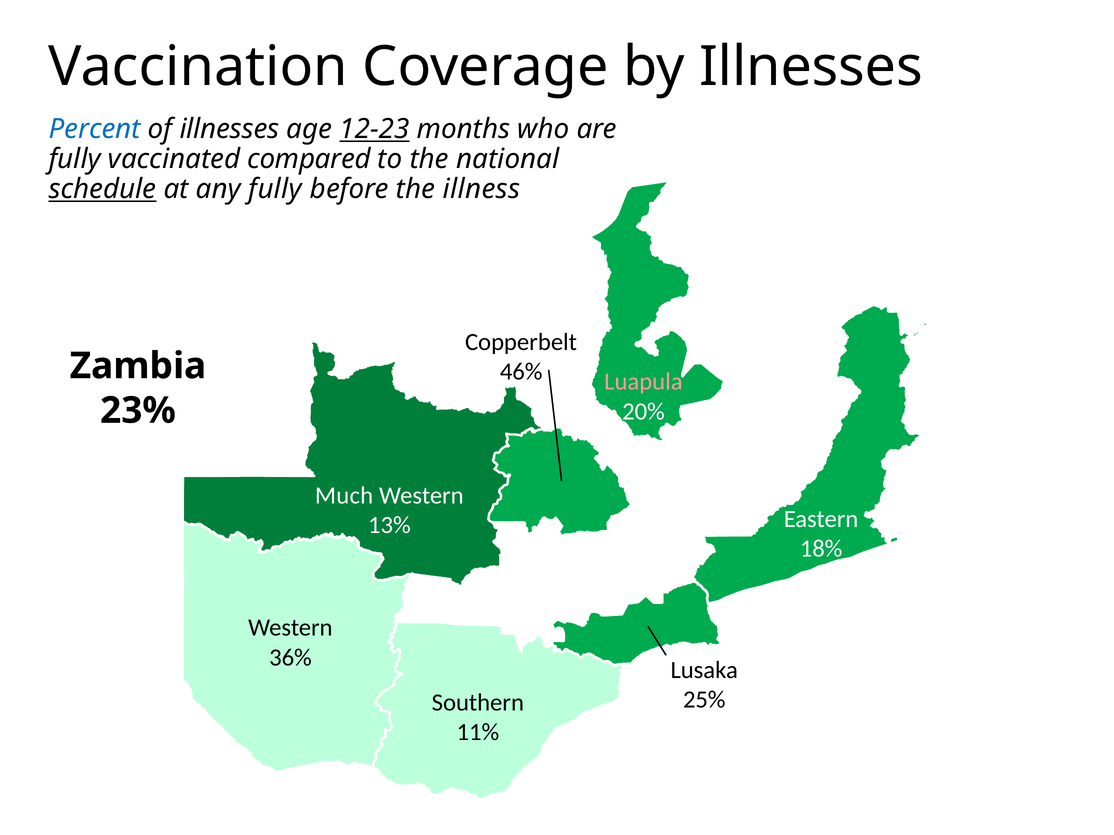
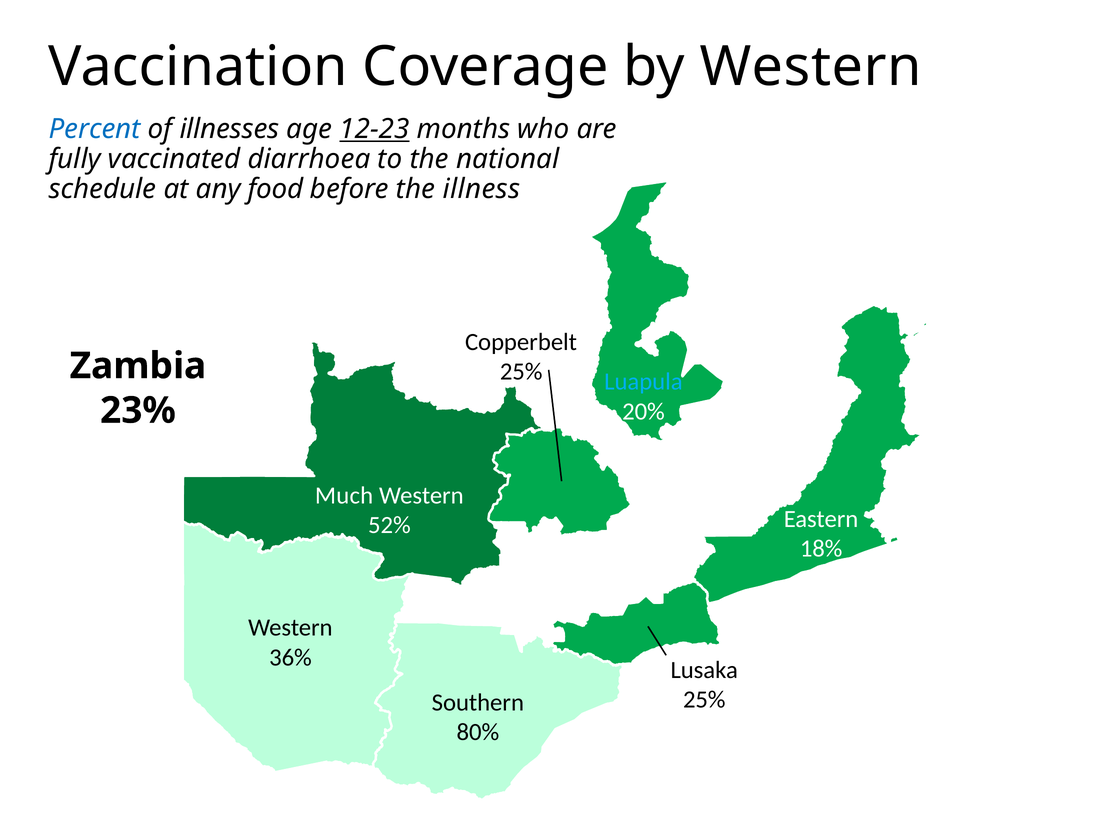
by Illnesses: Illnesses -> Western
compared: compared -> diarrhoea
schedule underline: present -> none
any fully: fully -> food
46% at (521, 372): 46% -> 25%
Luapula colour: pink -> light blue
13%: 13% -> 52%
11%: 11% -> 80%
